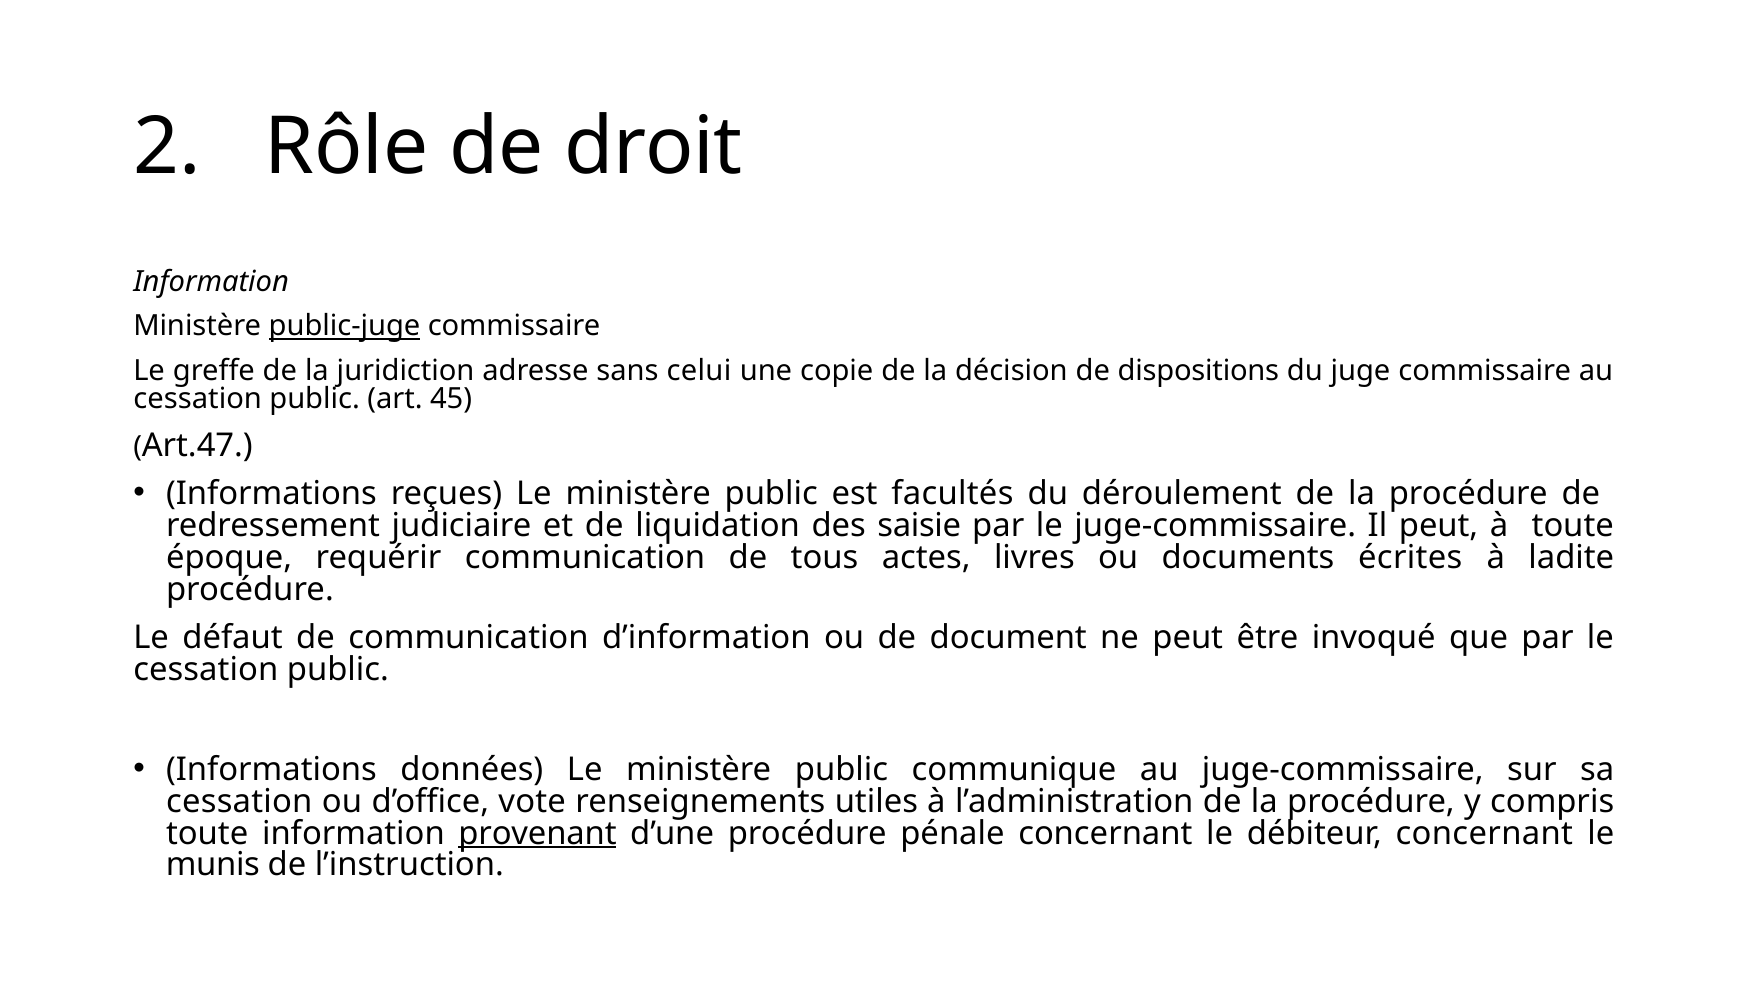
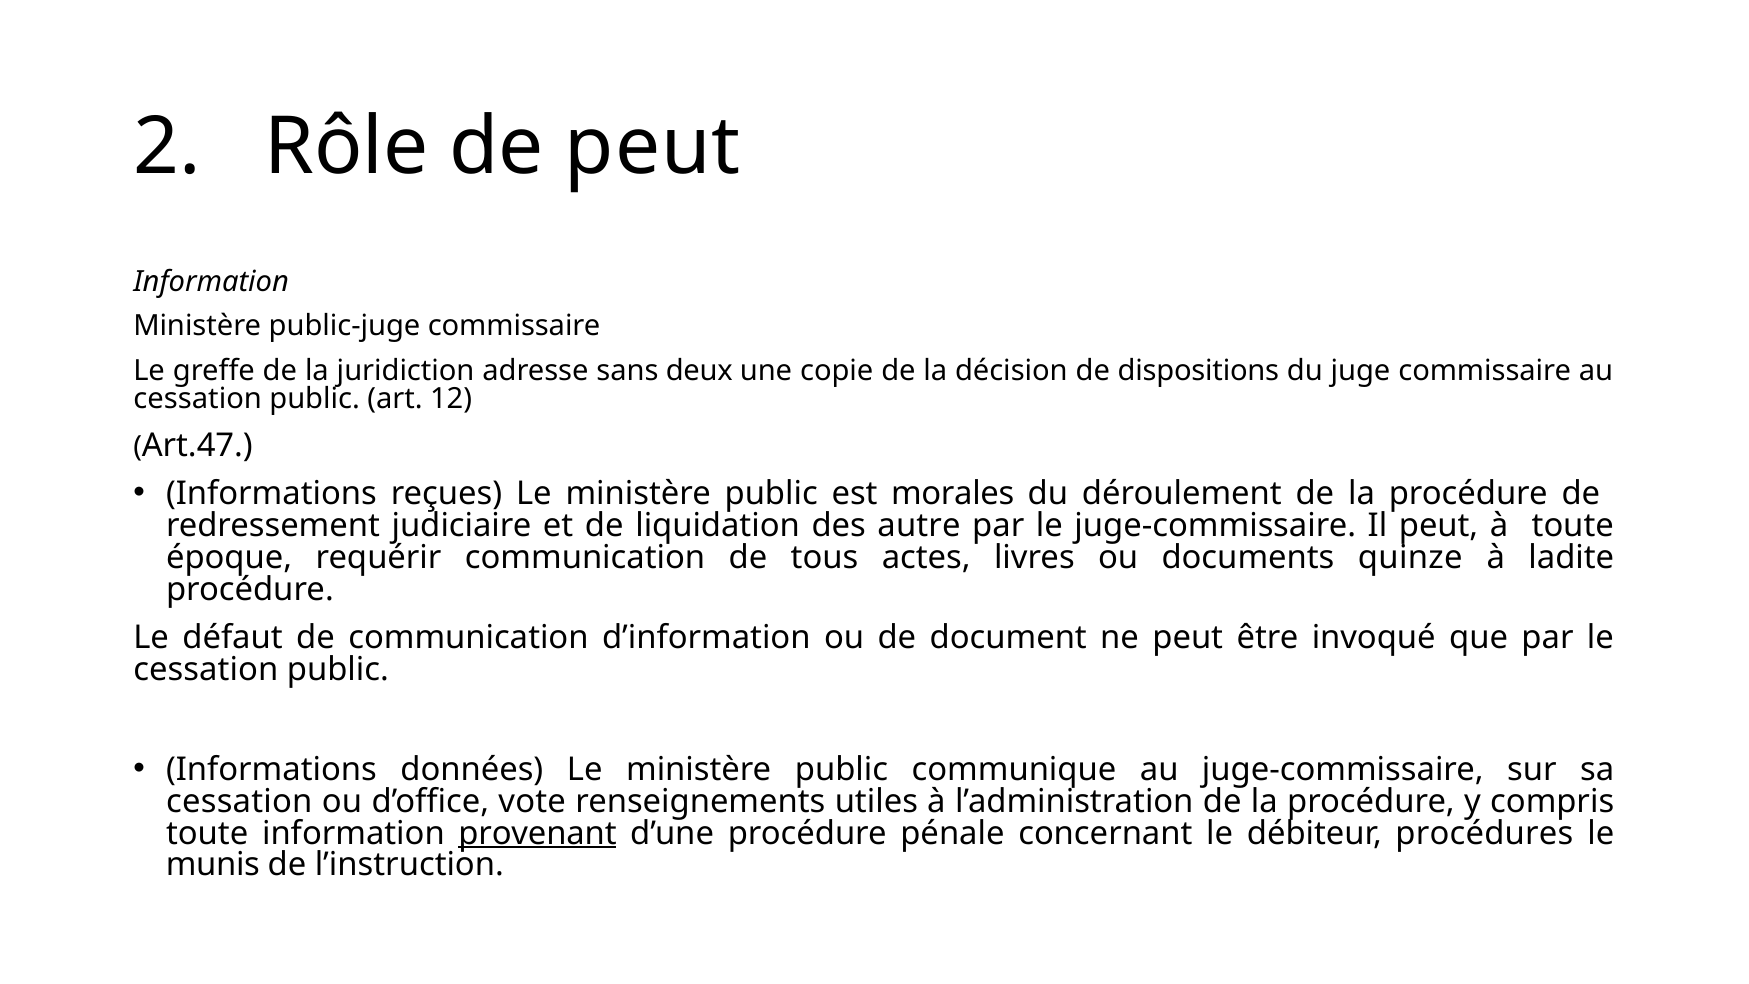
de droit: droit -> peut
public-juge underline: present -> none
celui: celui -> deux
45: 45 -> 12
facultés: facultés -> morales
saisie: saisie -> autre
écrites: écrites -> quinze
débiteur concernant: concernant -> procédures
